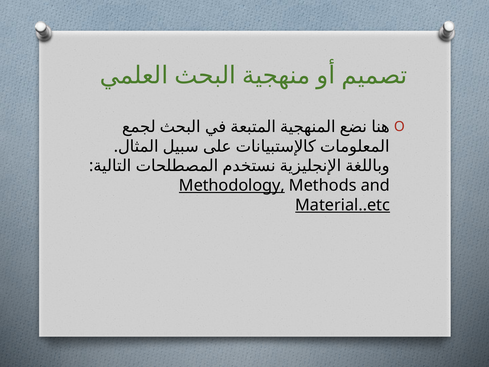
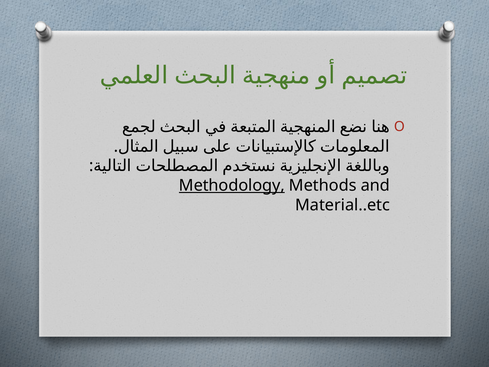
Material..etc underline: present -> none
